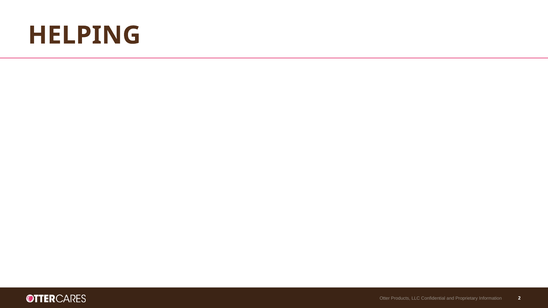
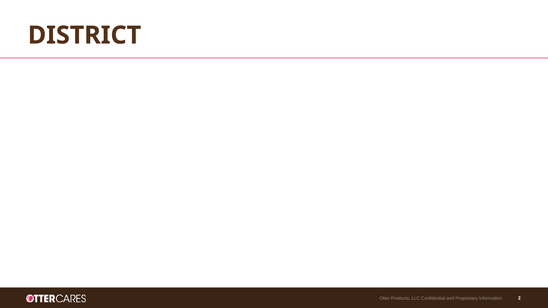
HELPING: HELPING -> DISTRICT
